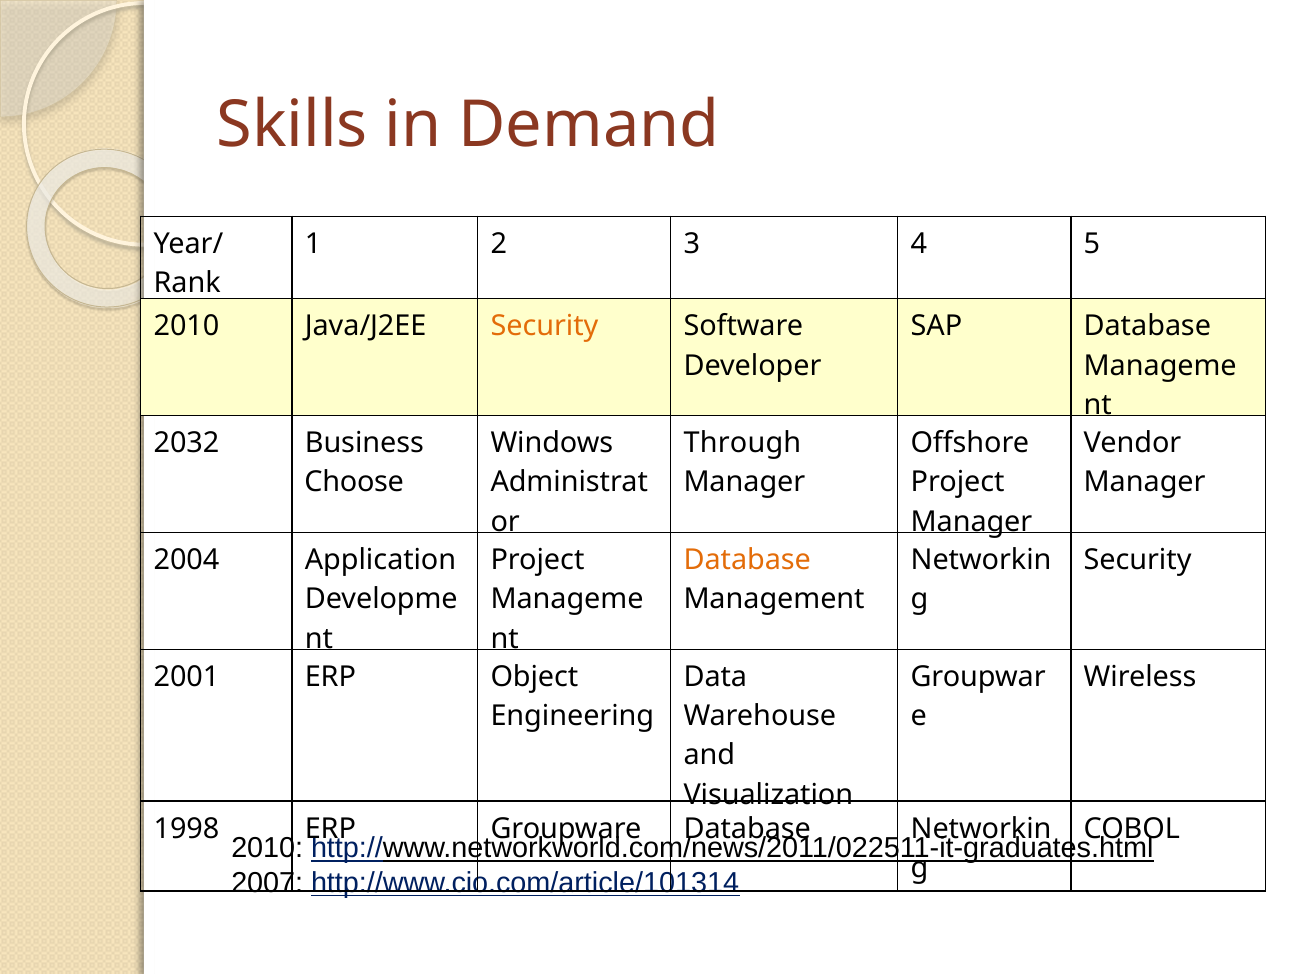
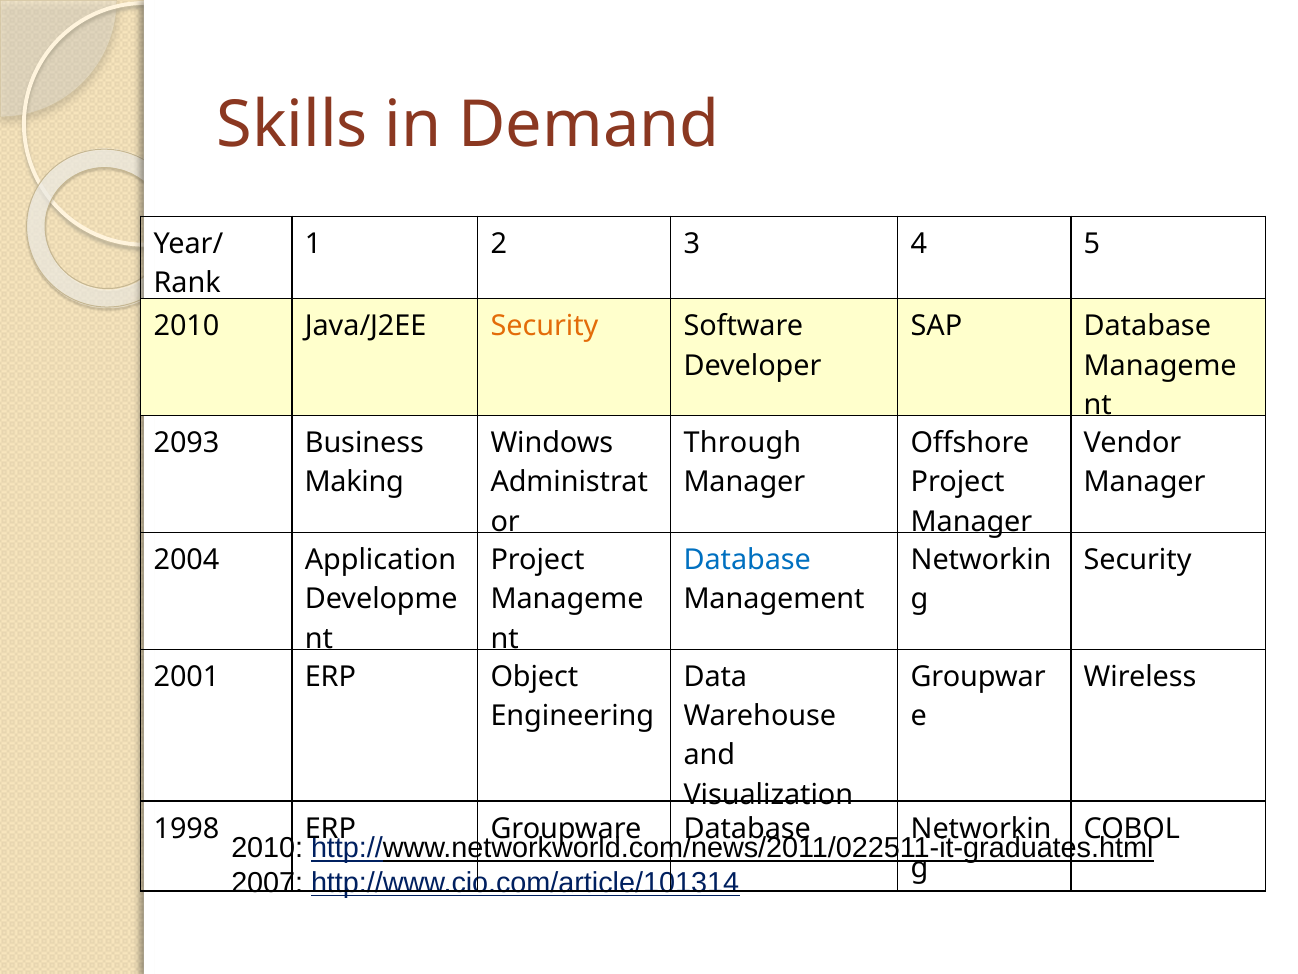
2032: 2032 -> 2093
Choose: Choose -> Making
Database at (747, 560) colour: orange -> blue
